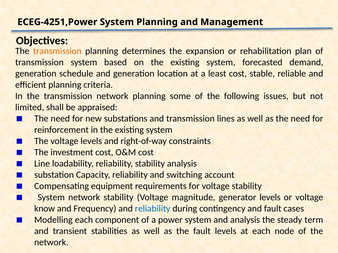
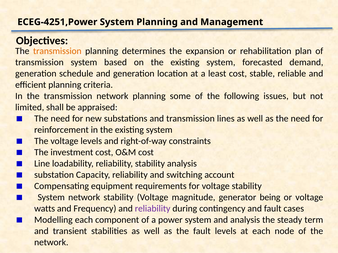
generator levels: levels -> being
know: know -> watts
reliability at (153, 209) colour: blue -> purple
